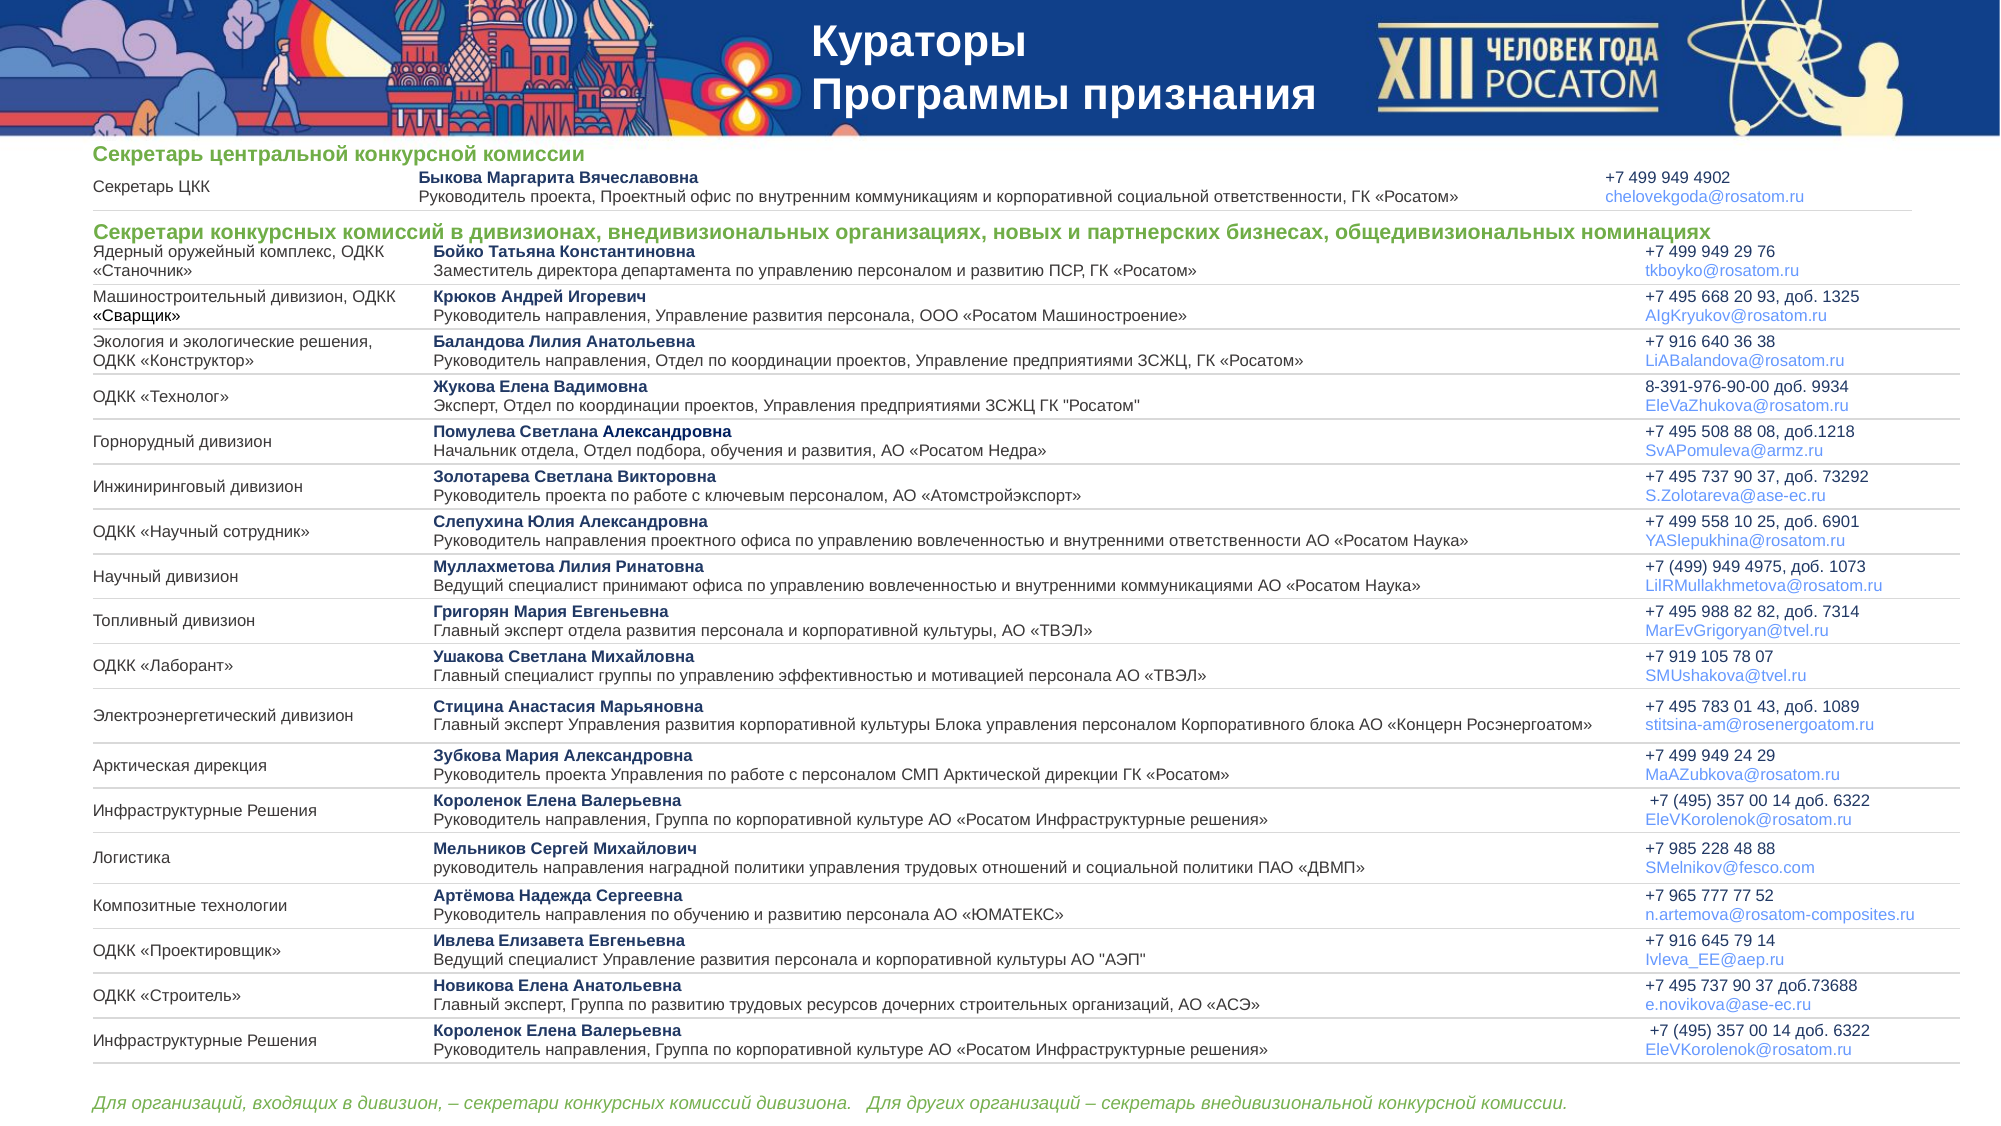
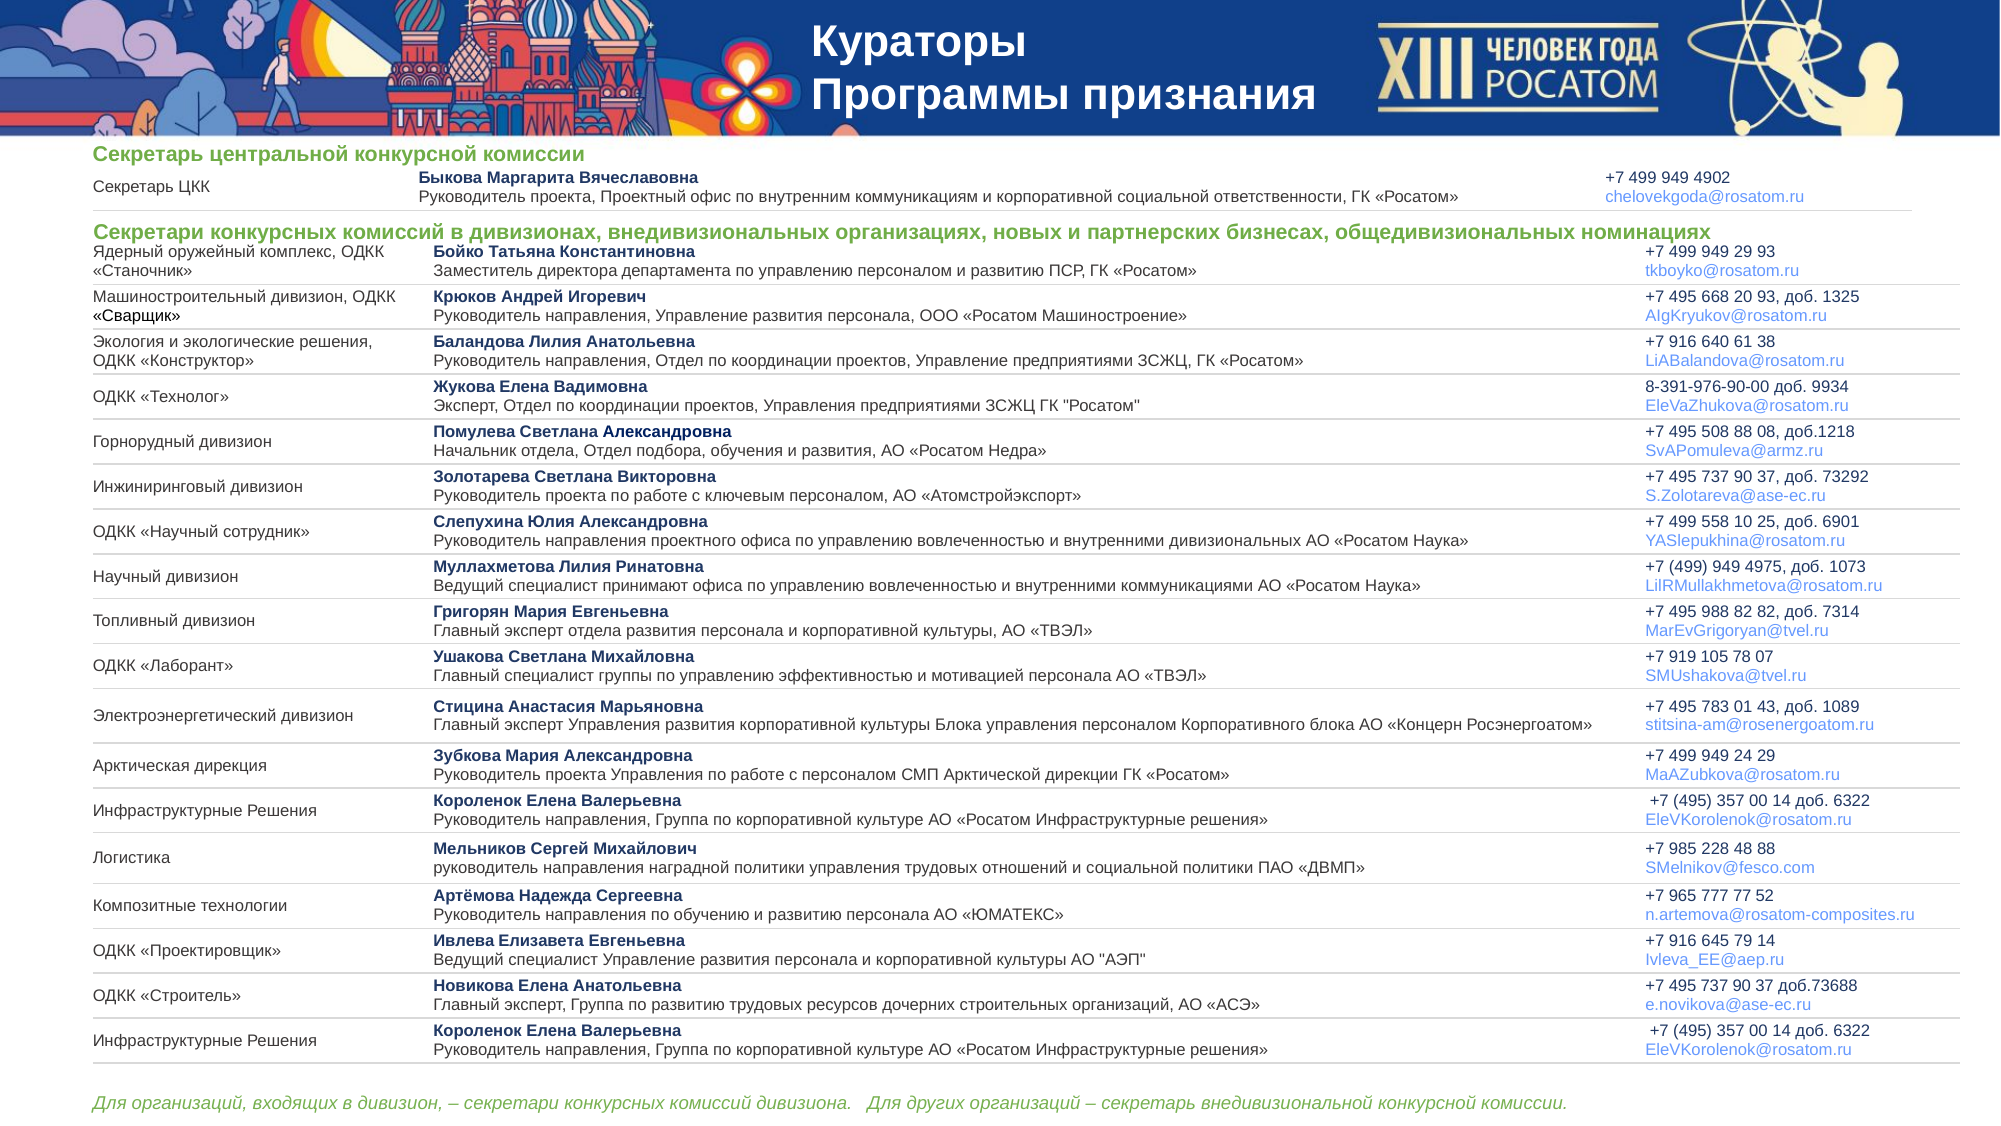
29 76: 76 -> 93
36: 36 -> 61
внутренними ответственности: ответственности -> дивизиональных
